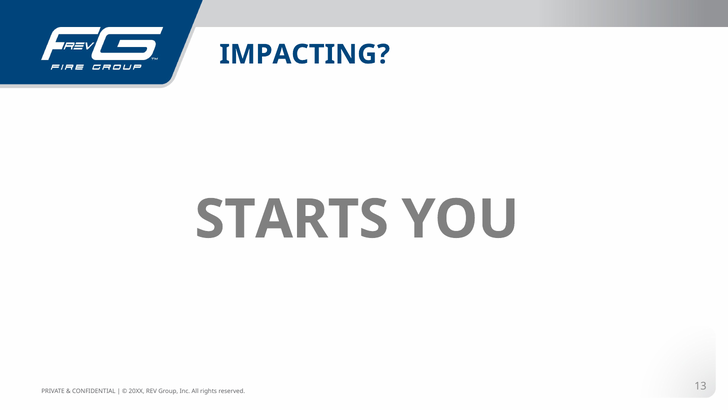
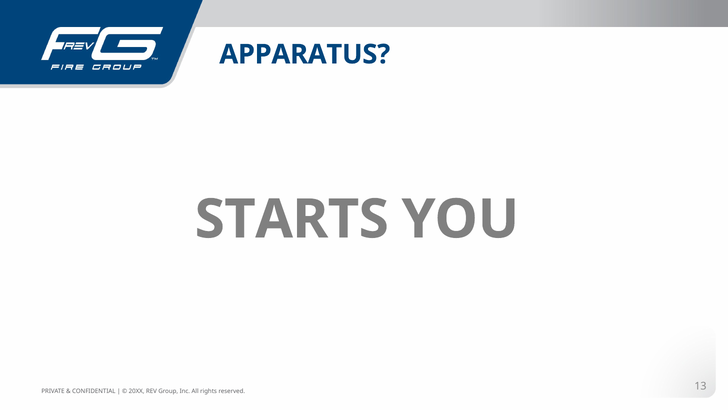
IMPACTING: IMPACTING -> APPARATUS
